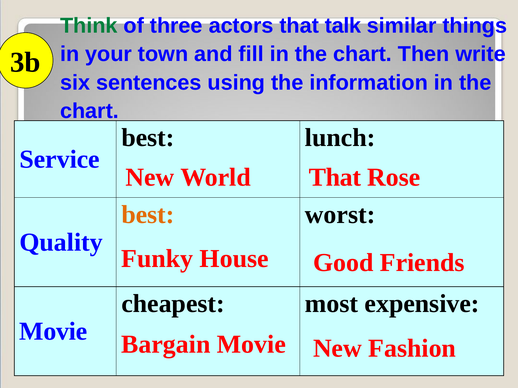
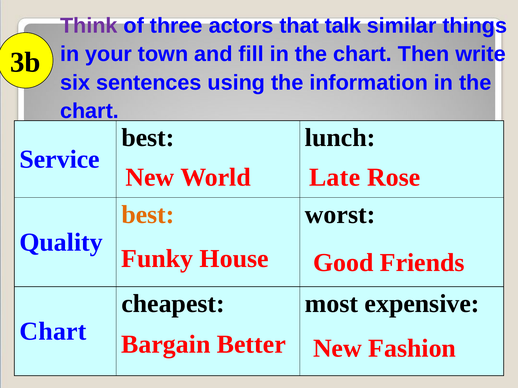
Think colour: green -> purple
That at (335, 177): That -> Late
Movie at (53, 332): Movie -> Chart
Bargain Movie: Movie -> Better
